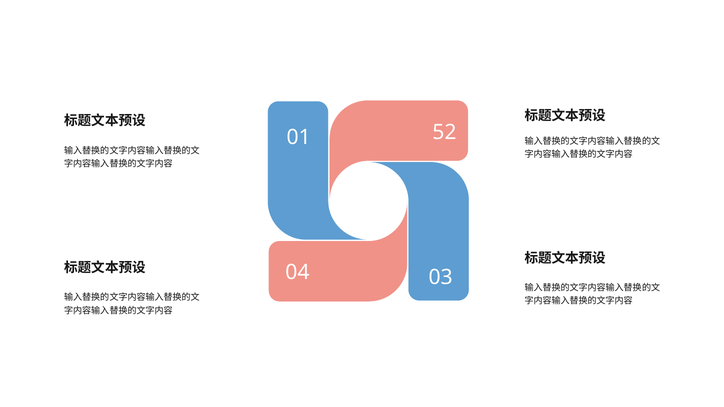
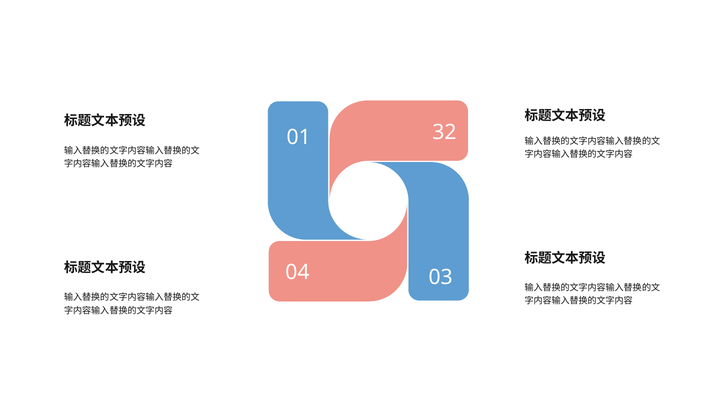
52: 52 -> 32
